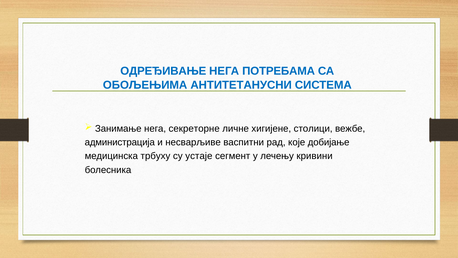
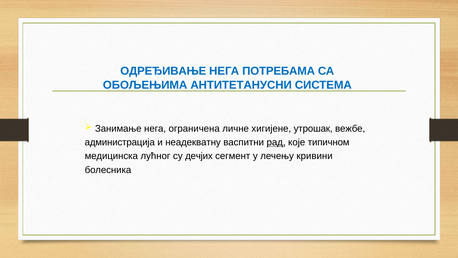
секреторне: секреторне -> ограничена
столици: столици -> утрошак
несварљиве: несварљиве -> неадекватну
рад underline: none -> present
добијање: добијање -> типичном
трбуху: трбуху -> лућног
устаје: устаје -> дечјих
